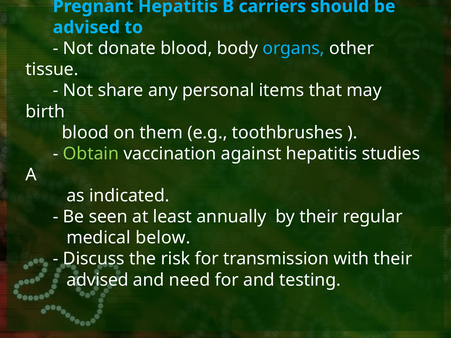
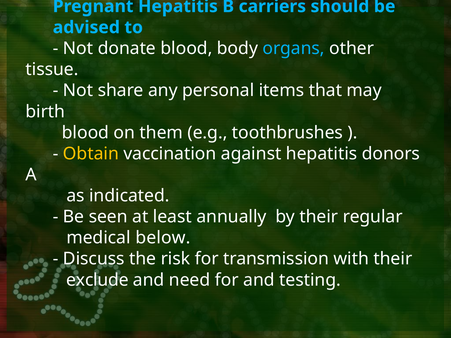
Obtain colour: light green -> yellow
studies: studies -> donors
advised at (97, 280): advised -> exclude
